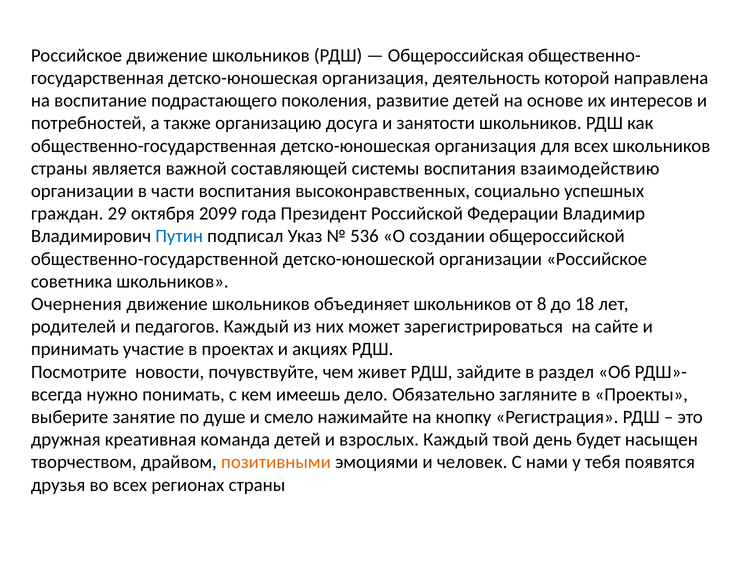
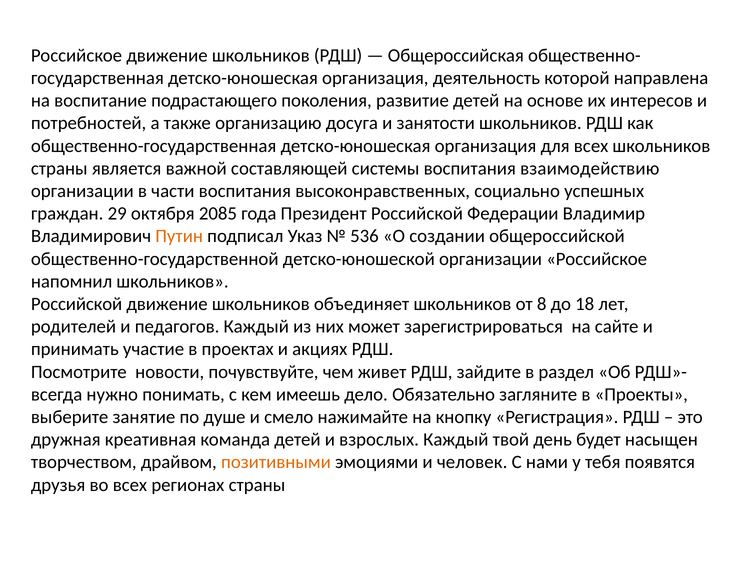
2099: 2099 -> 2085
Путин colour: blue -> orange
советника: советника -> напомнил
Очернения at (76, 304): Очернения -> Российской
